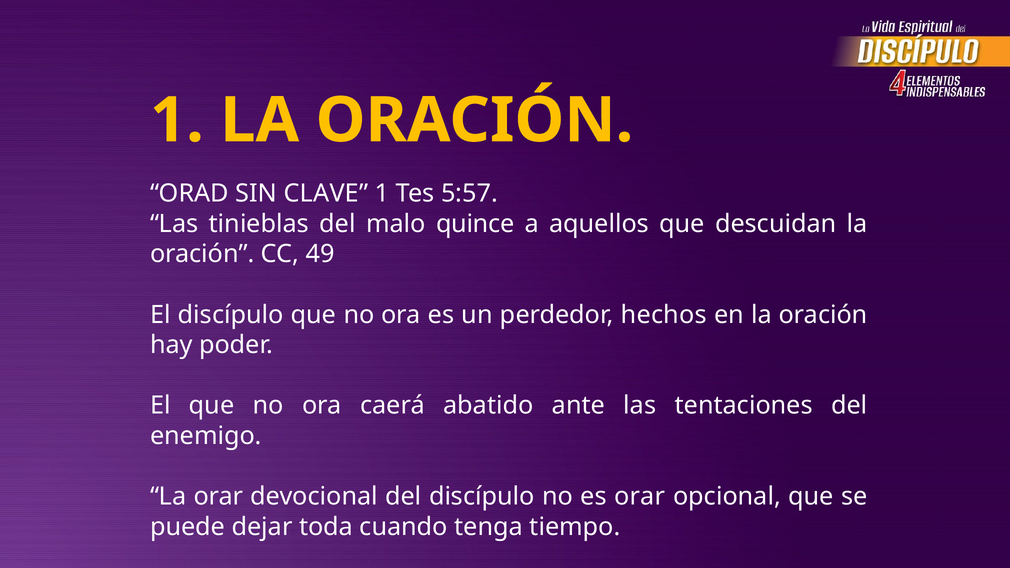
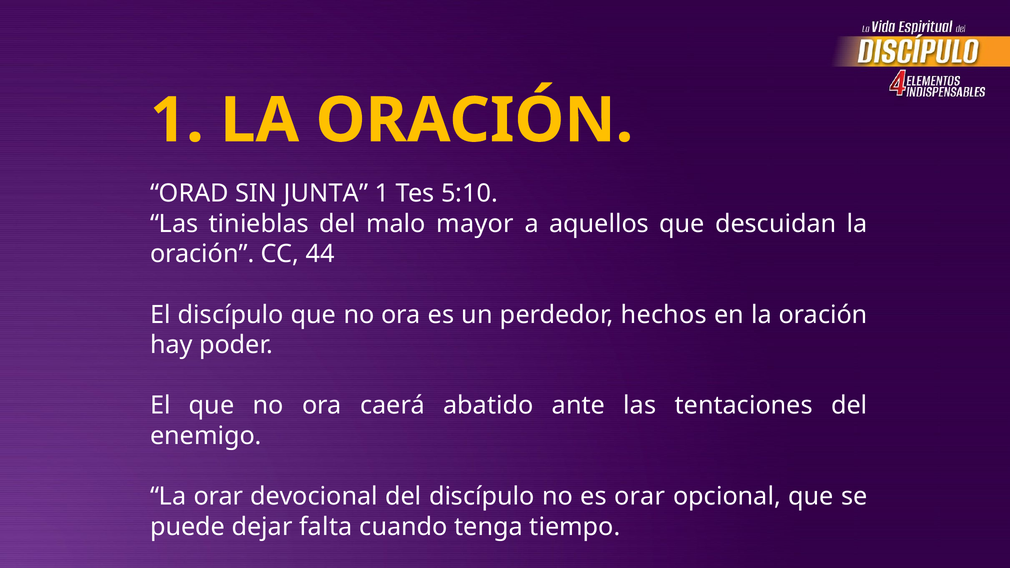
CLAVE: CLAVE -> JUNTA
5:57: 5:57 -> 5:10
quince: quince -> mayor
49: 49 -> 44
toda: toda -> falta
